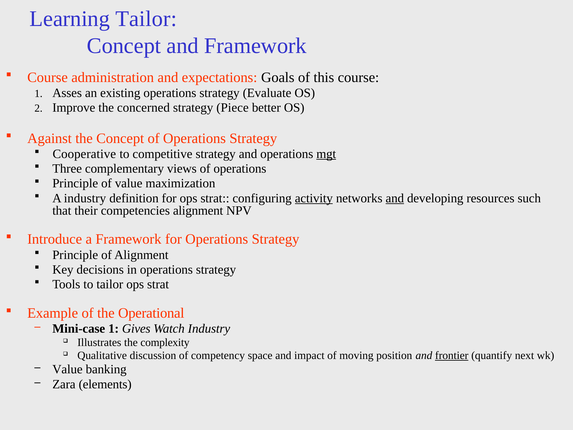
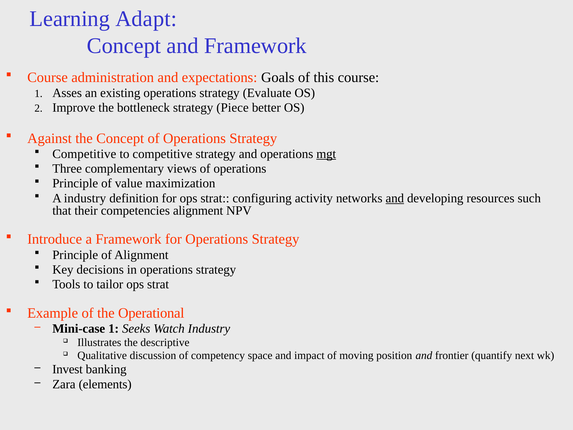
Learning Tailor: Tailor -> Adapt
concerned: concerned -> bottleneck
Cooperative at (84, 154): Cooperative -> Competitive
activity underline: present -> none
Gives: Gives -> Seeks
complexity: complexity -> descriptive
frontier underline: present -> none
Value at (67, 369): Value -> Invest
